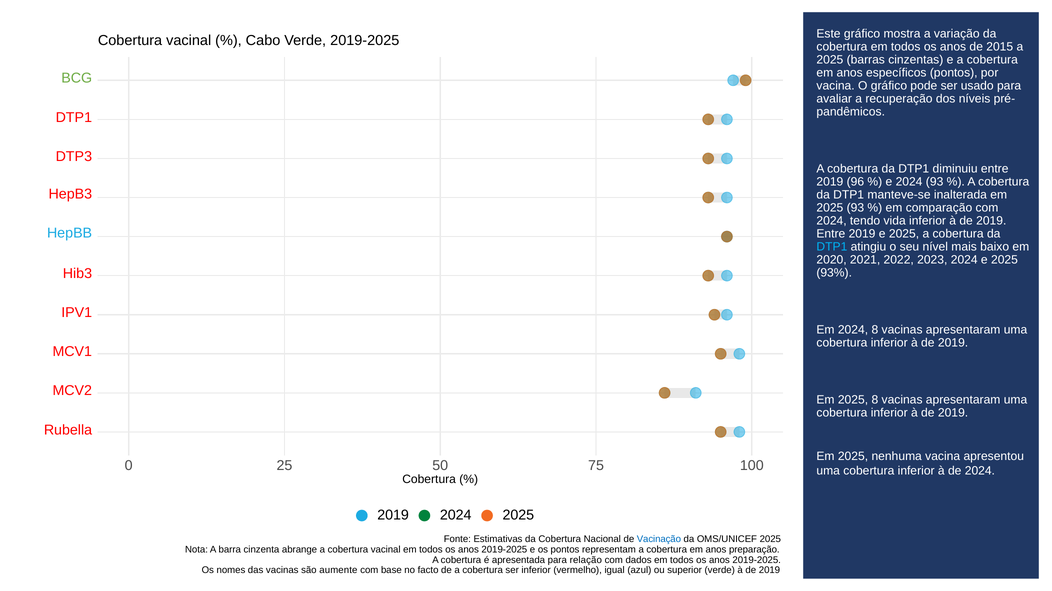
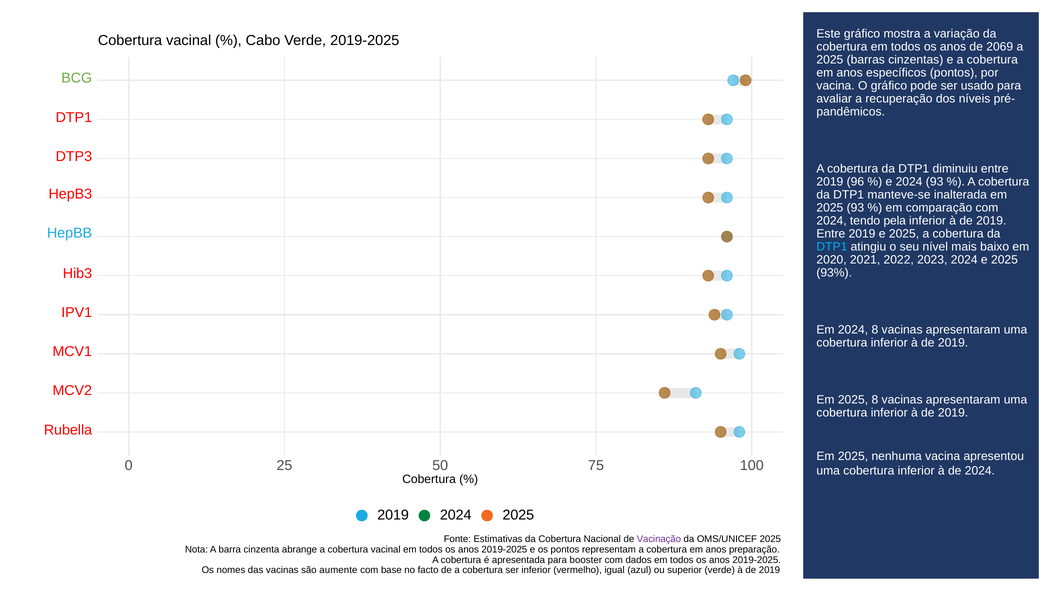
2015: 2015 -> 2069
vida: vida -> pela
Vacinação colour: blue -> purple
relação: relação -> booster
